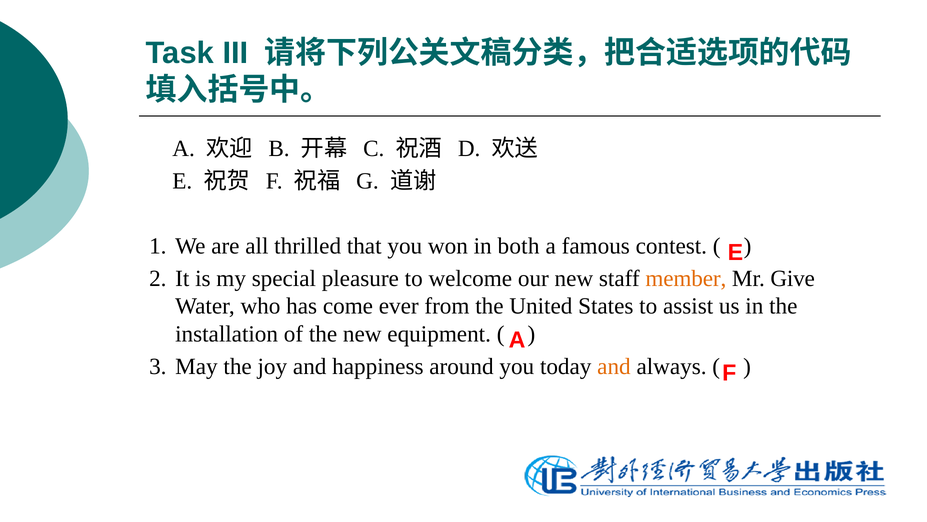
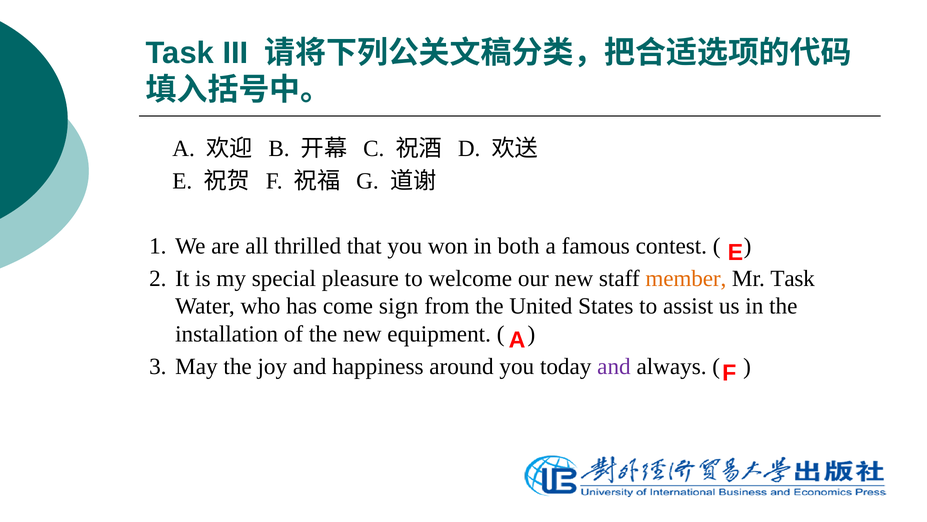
Mr Give: Give -> Task
ever: ever -> sign
and at (614, 366) colour: orange -> purple
